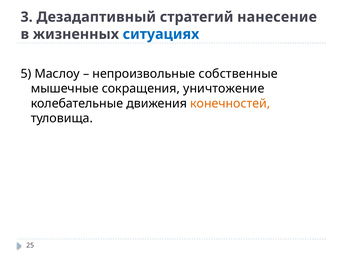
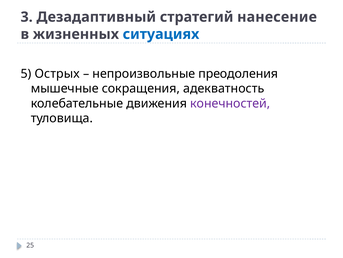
Маслоу: Маслоу -> Острых
собственные: собственные -> преодоления
уничтожение: уничтожение -> адекватность
конечностей colour: orange -> purple
